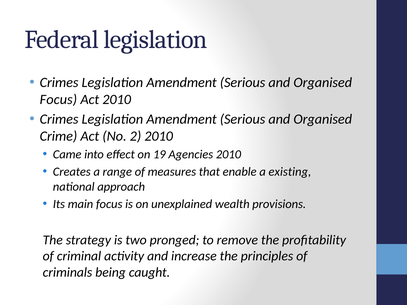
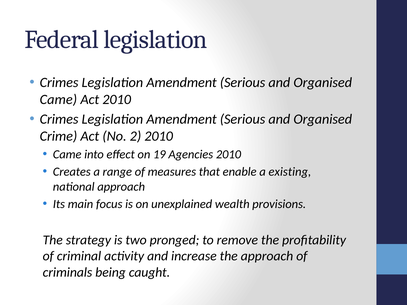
Focus at (58, 100): Focus -> Came
the principles: principles -> approach
